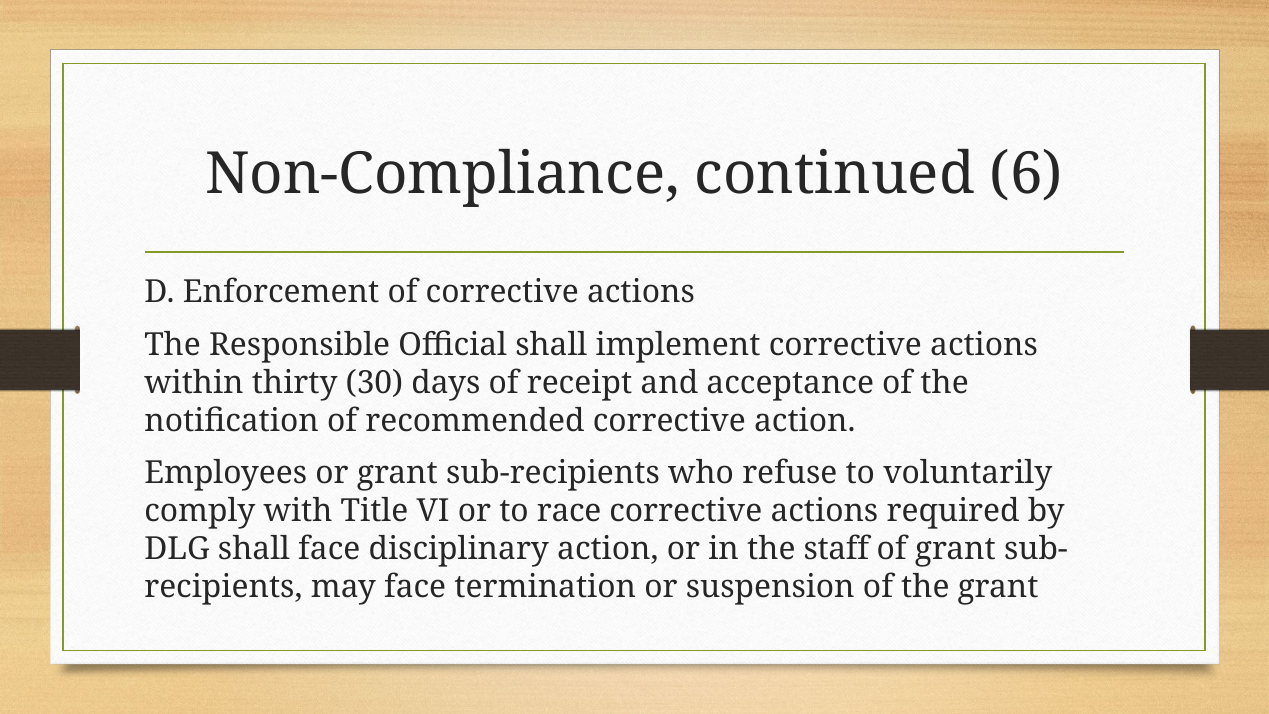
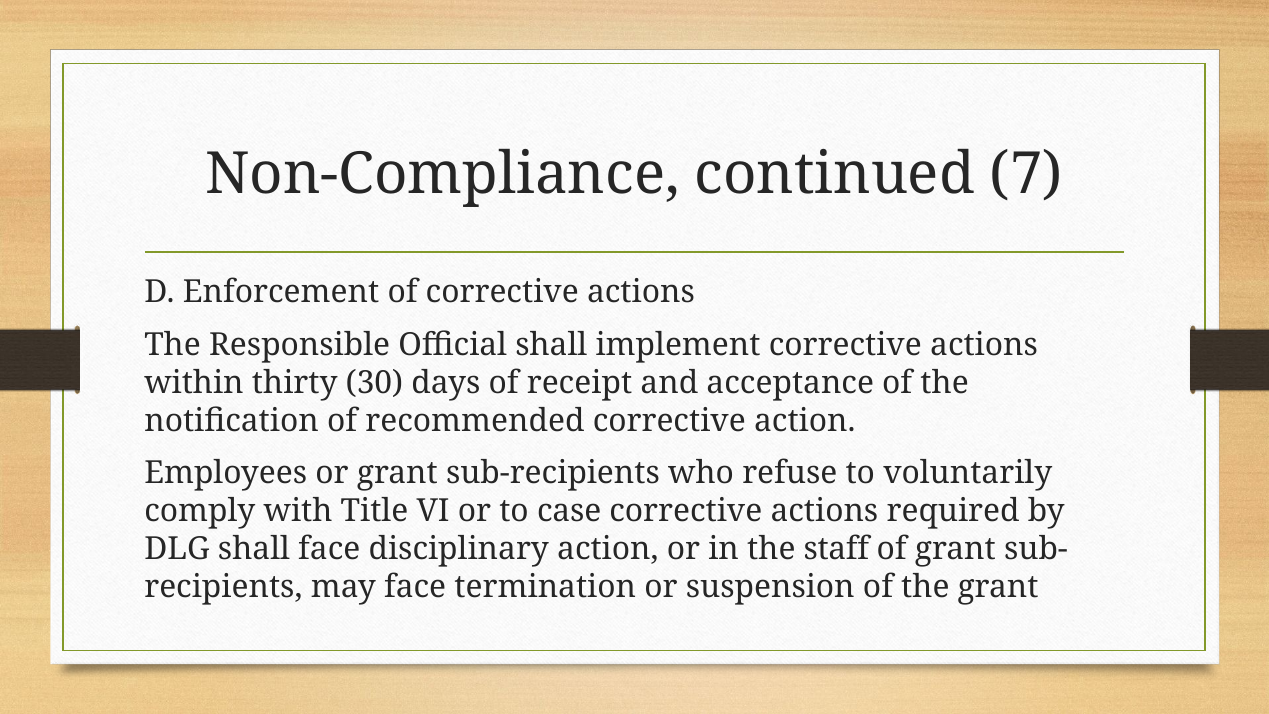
6: 6 -> 7
race: race -> case
